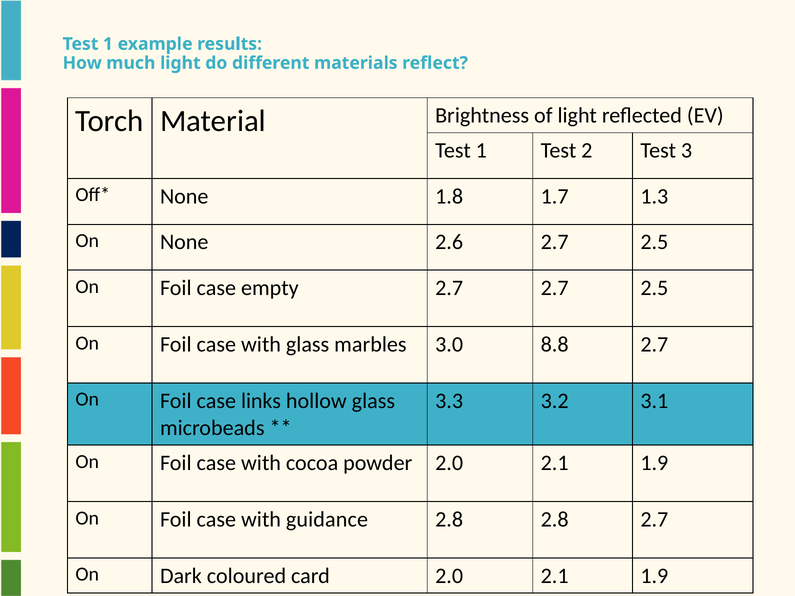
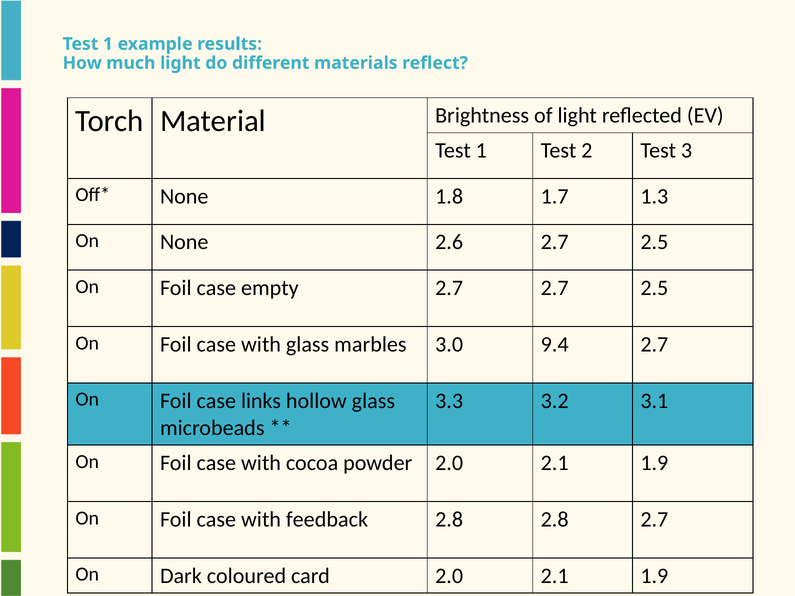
8.8: 8.8 -> 9.4
guidance: guidance -> feedback
